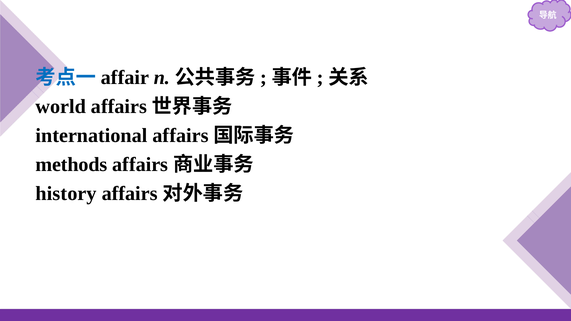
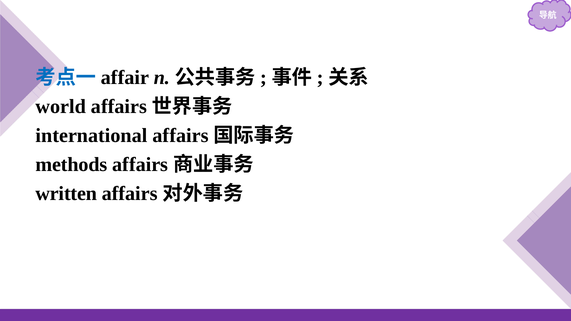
history: history -> written
